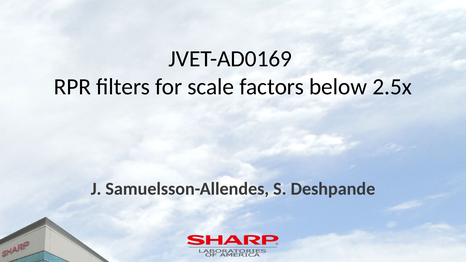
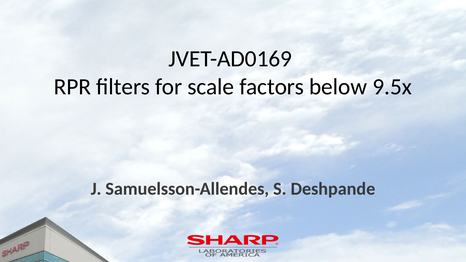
2.5x: 2.5x -> 9.5x
